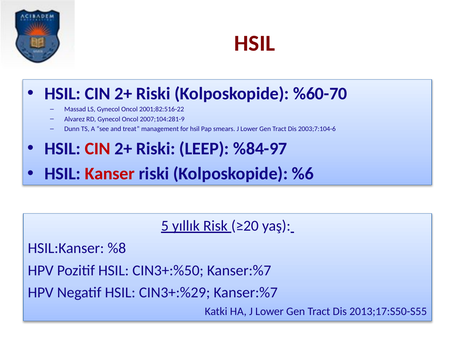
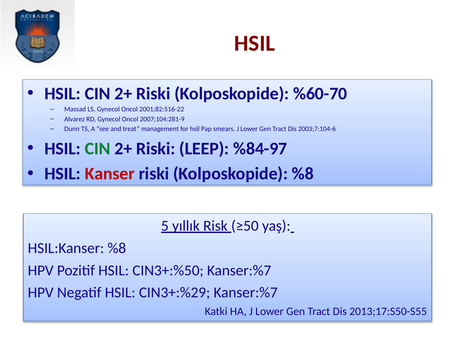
CIN at (98, 149) colour: red -> green
Kolposkopide %6: %6 -> %8
≥20: ≥20 -> ≥50
